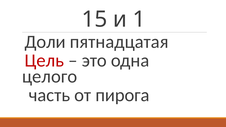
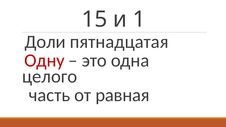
Цель: Цель -> Одну
пирога: пирога -> равная
